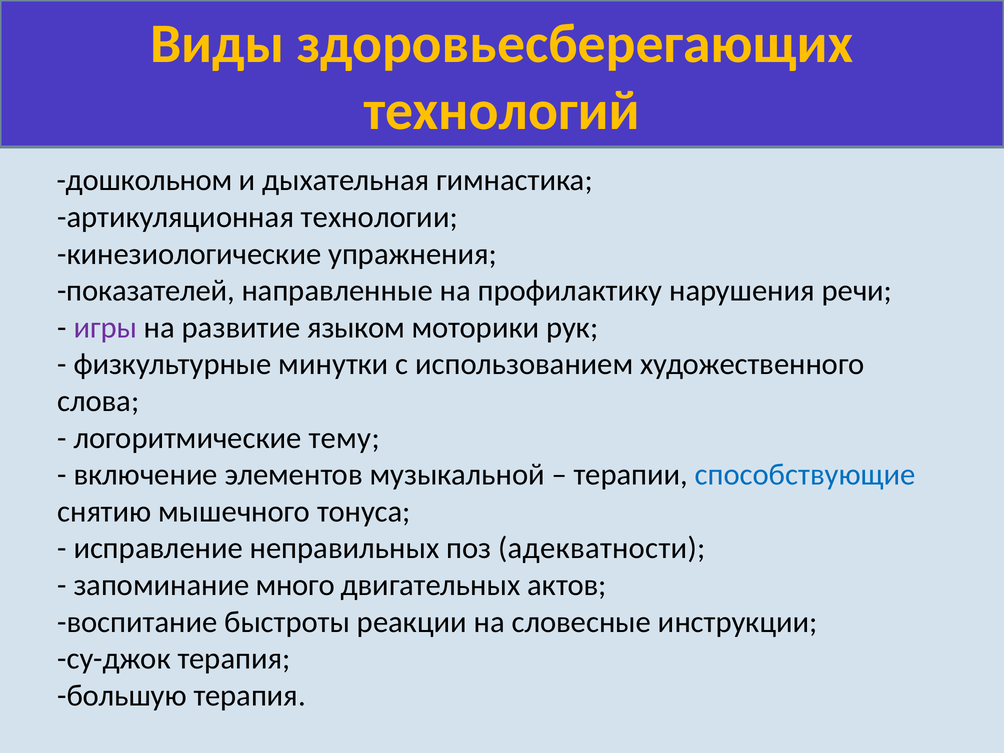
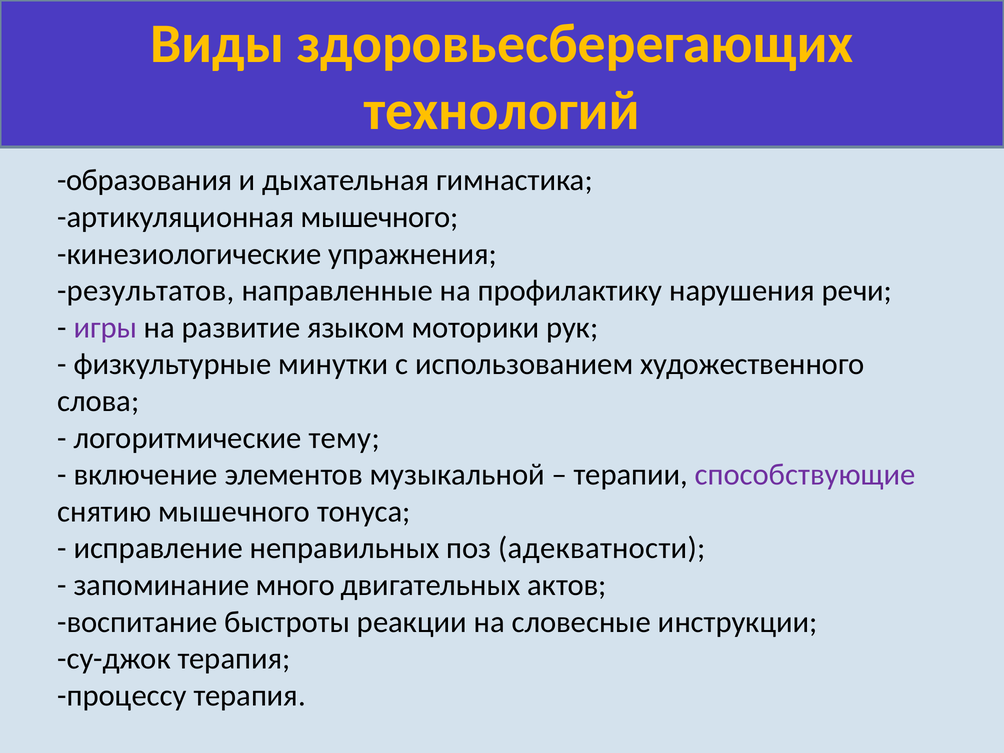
дошкольном: дошкольном -> образования
артикуляционная технологии: технологии -> мышечного
показателей: показателей -> результатов
способствующие colour: blue -> purple
большую: большую -> процессу
